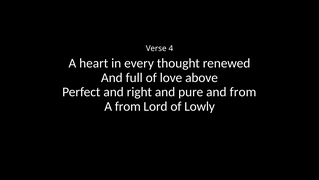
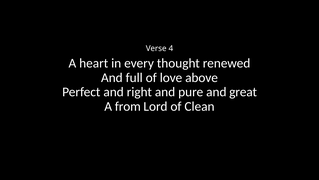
and from: from -> great
Lowly: Lowly -> Clean
